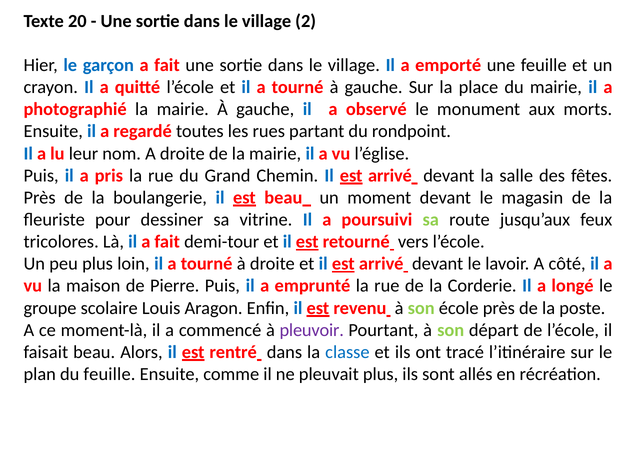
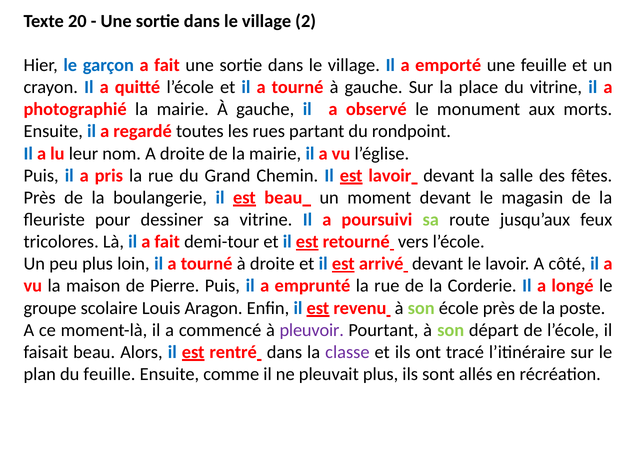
du mairie: mairie -> vitrine
Chemin Il est arrivé: arrivé -> lavoir
classe colour: blue -> purple
